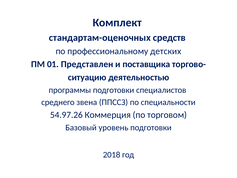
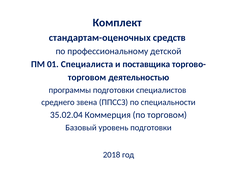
детских: детских -> детской
Представлен: Представлен -> Специалиста
ситуацию at (87, 77): ситуацию -> торговом
54.97.26: 54.97.26 -> 35.02.04
